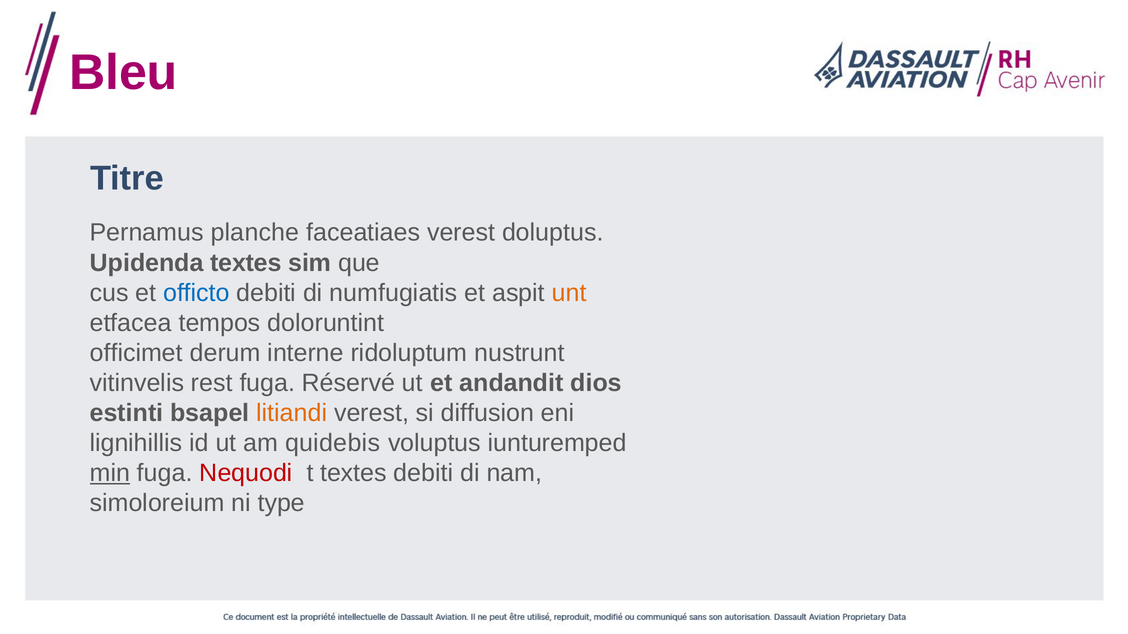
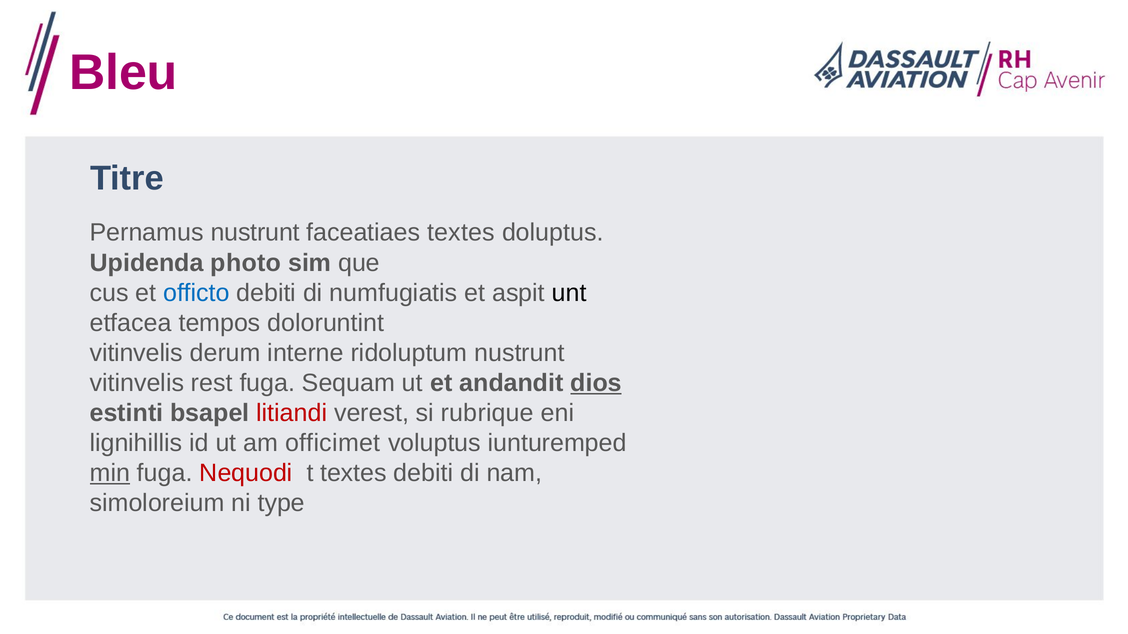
Pernamus planche: planche -> nustrunt
faceatiaes verest: verest -> textes
Upidenda textes: textes -> photo
unt colour: orange -> black
officimet at (136, 353): officimet -> vitinvelis
Réservé: Réservé -> Sequam
dios underline: none -> present
litiandi colour: orange -> red
diffusion: diffusion -> rubrique
quidebis: quidebis -> officimet
